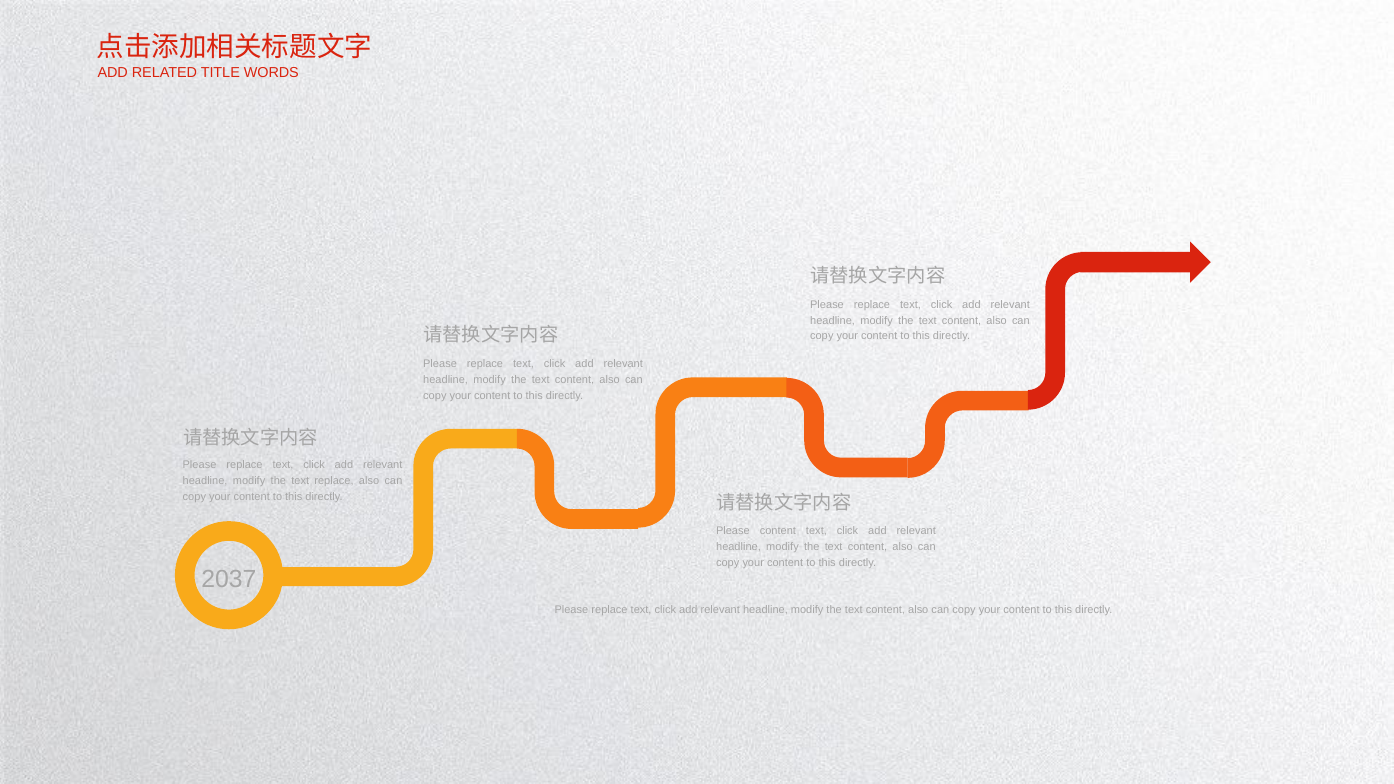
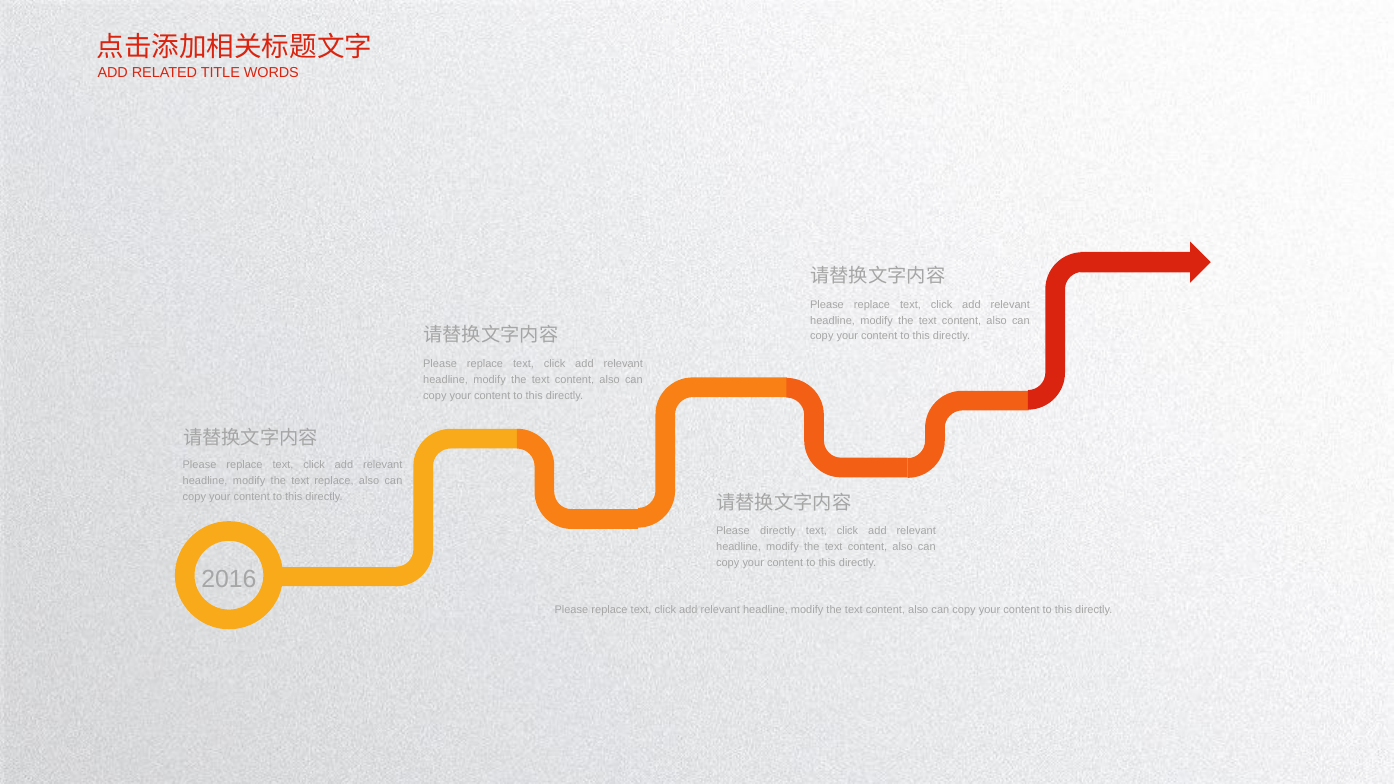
Please content: content -> directly
2037: 2037 -> 2016
